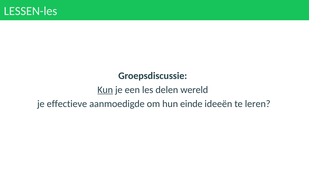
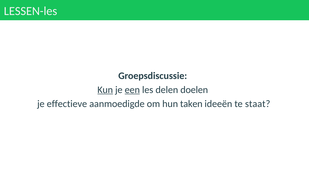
een underline: none -> present
wereld: wereld -> doelen
einde: einde -> taken
leren: leren -> staat
